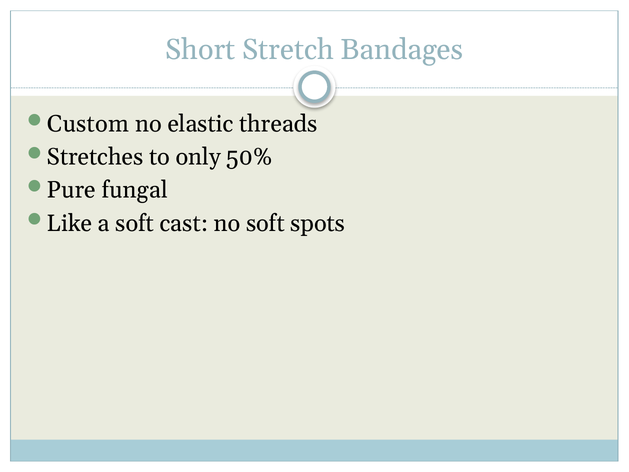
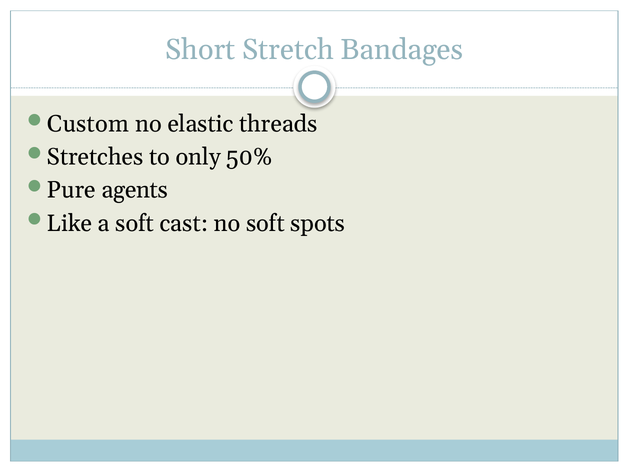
fungal: fungal -> agents
